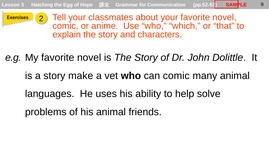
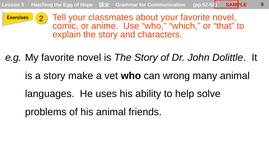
can comic: comic -> wrong
